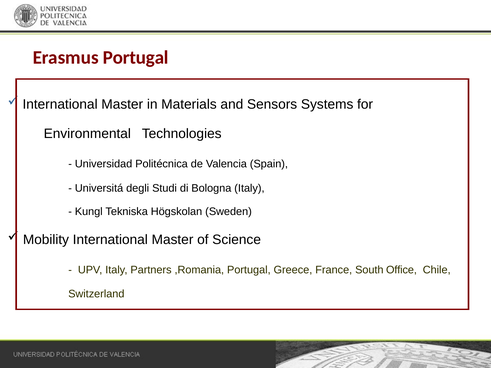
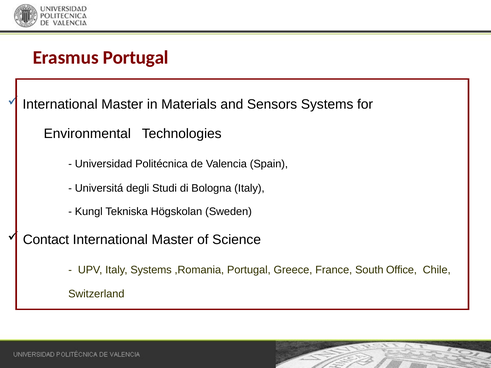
Mobility: Mobility -> Contact
Italy Partners: Partners -> Systems
